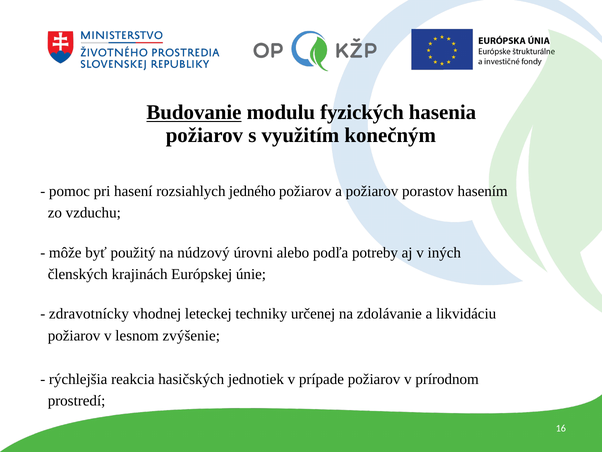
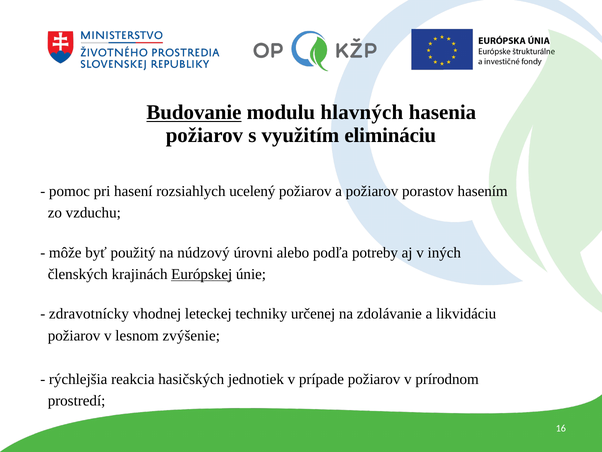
fyzických: fyzických -> hlavných
konečným: konečným -> elimináciu
jedného: jedného -> ucelený
Európskej underline: none -> present
